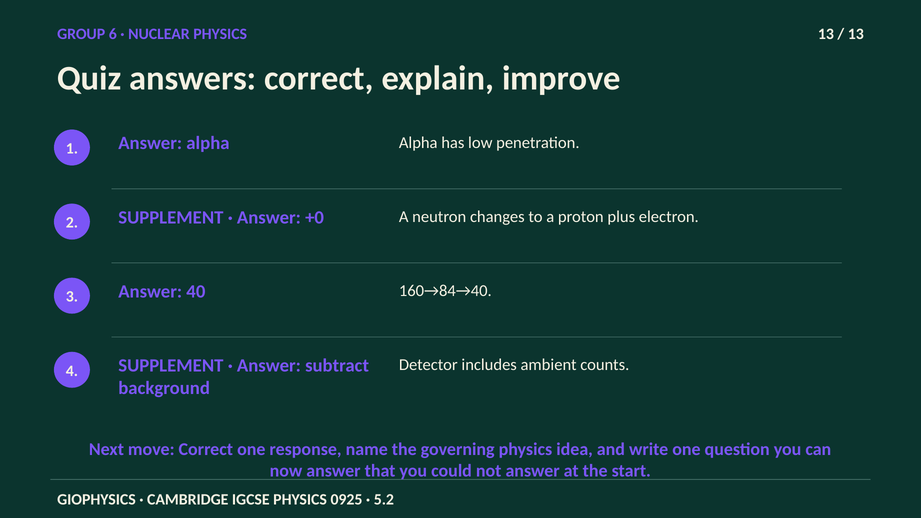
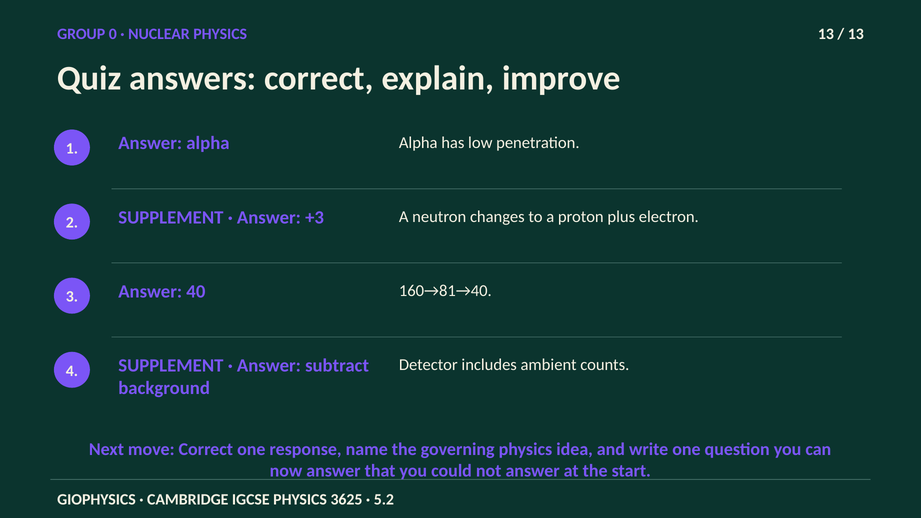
6: 6 -> 0
+0: +0 -> +3
160→84→40: 160→84→40 -> 160→81→40
0925: 0925 -> 3625
